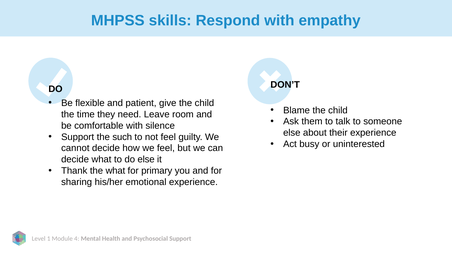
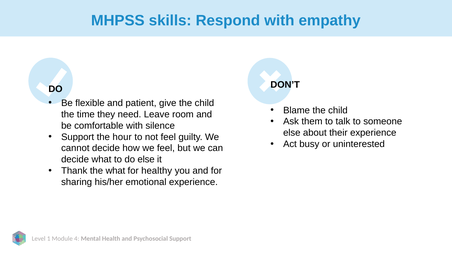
such: such -> hour
primary: primary -> healthy
